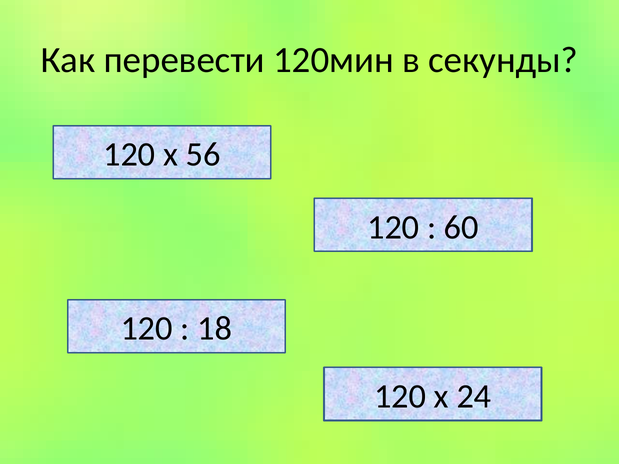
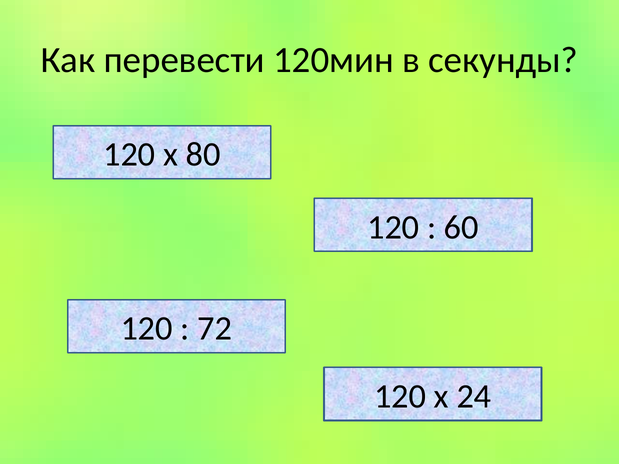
56: 56 -> 80
18: 18 -> 72
